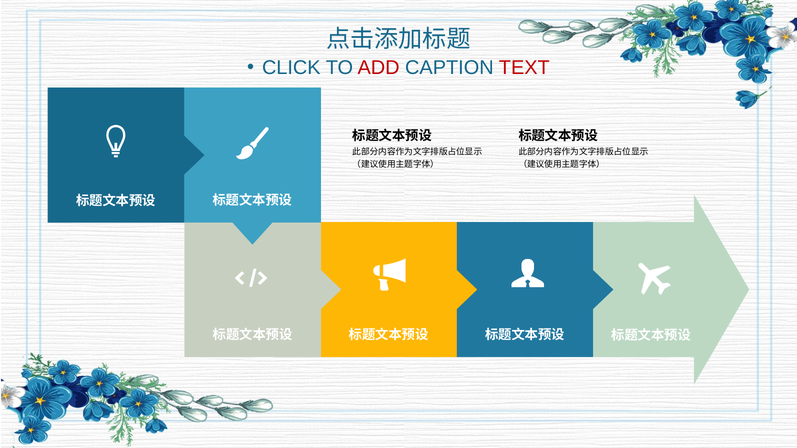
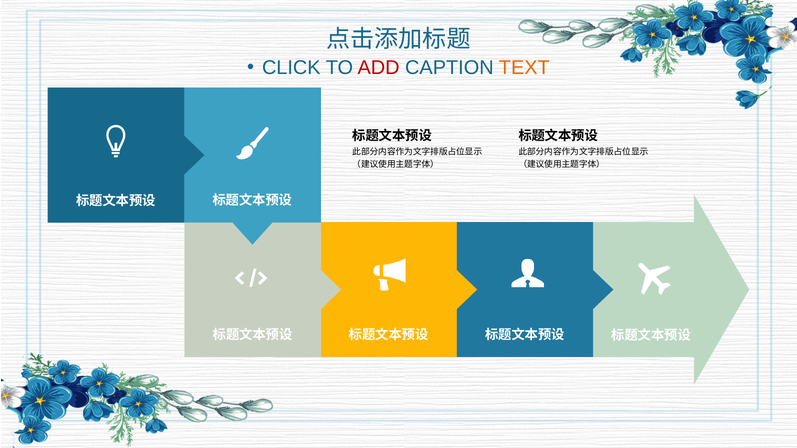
TEXT colour: red -> orange
